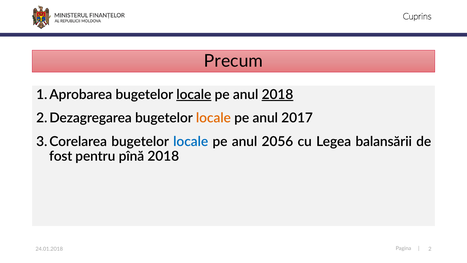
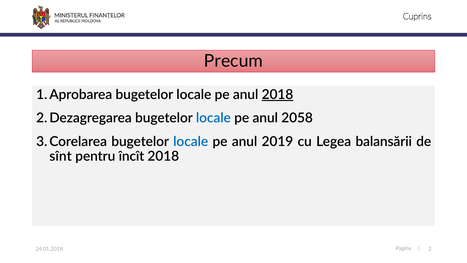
locale at (194, 95) underline: present -> none
locale at (213, 118) colour: orange -> blue
2017: 2017 -> 2058
2056: 2056 -> 2019
fost: fost -> sînt
pînă: pînă -> încît
